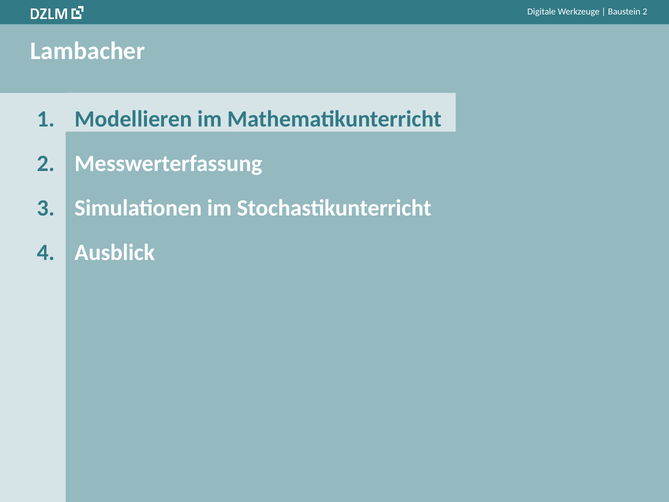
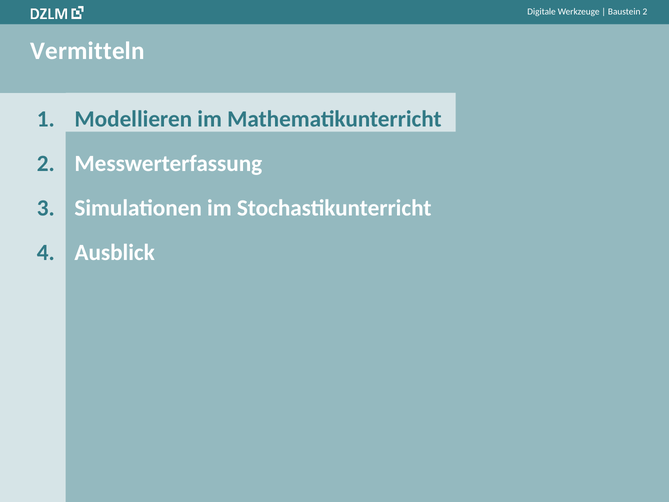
Lambacher: Lambacher -> Vermitteln
